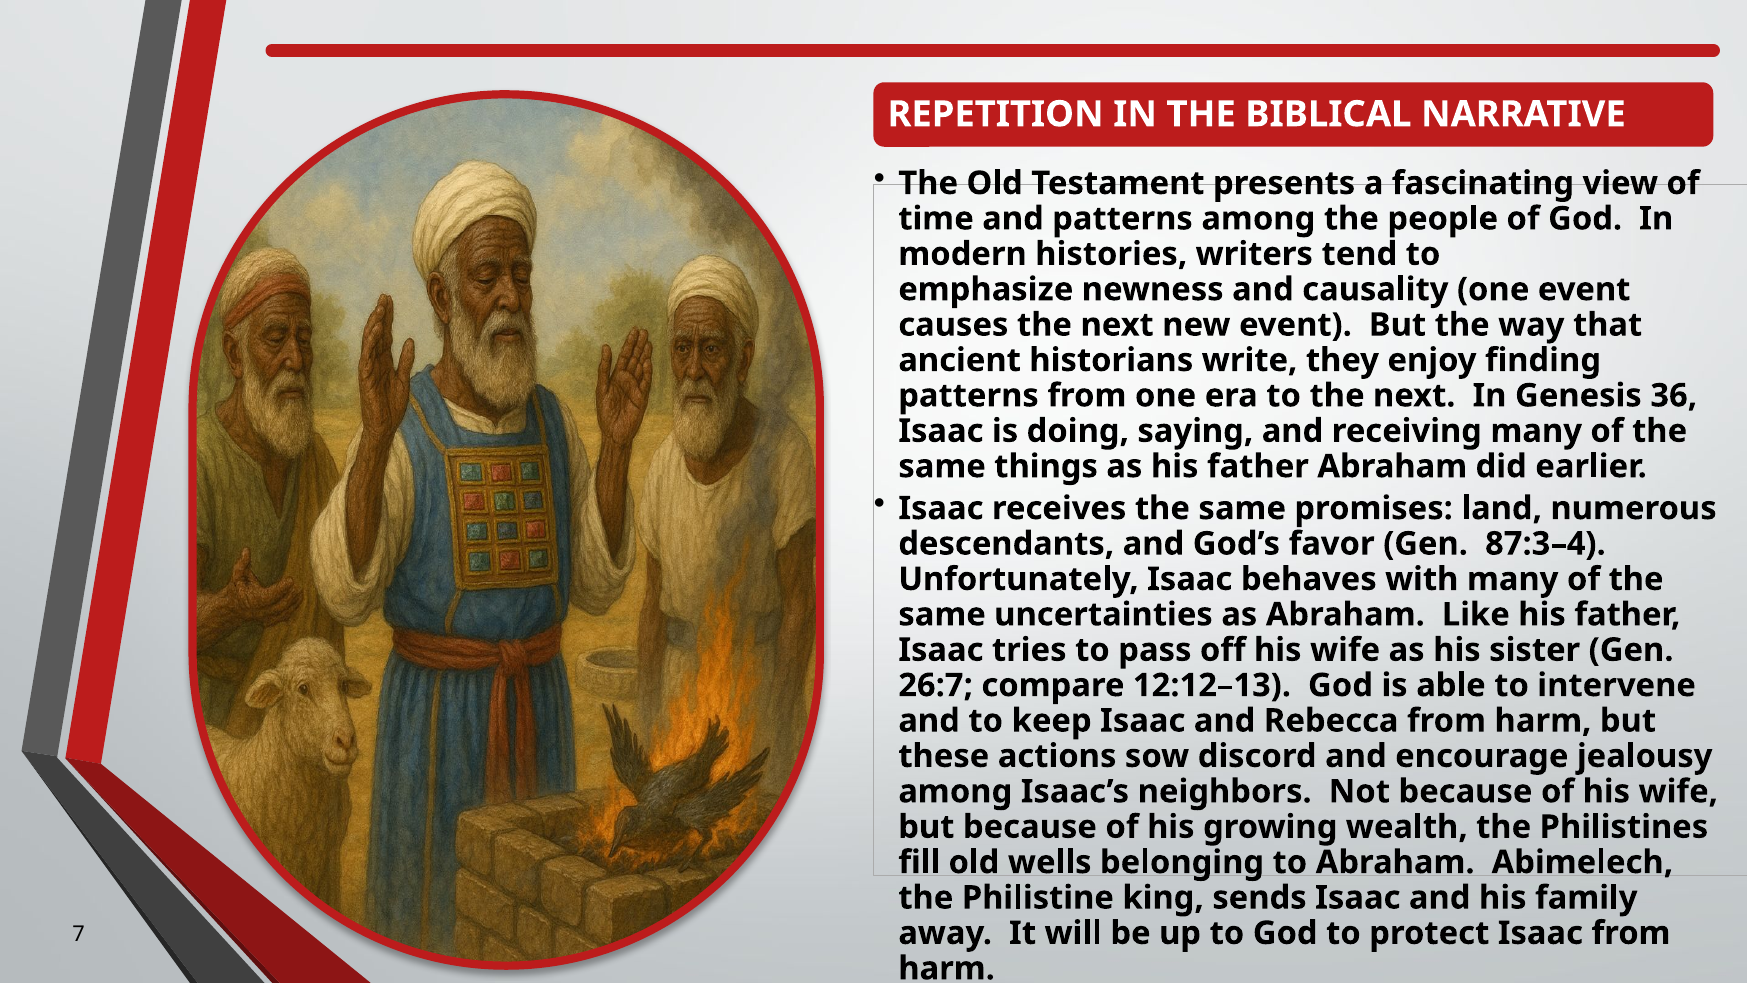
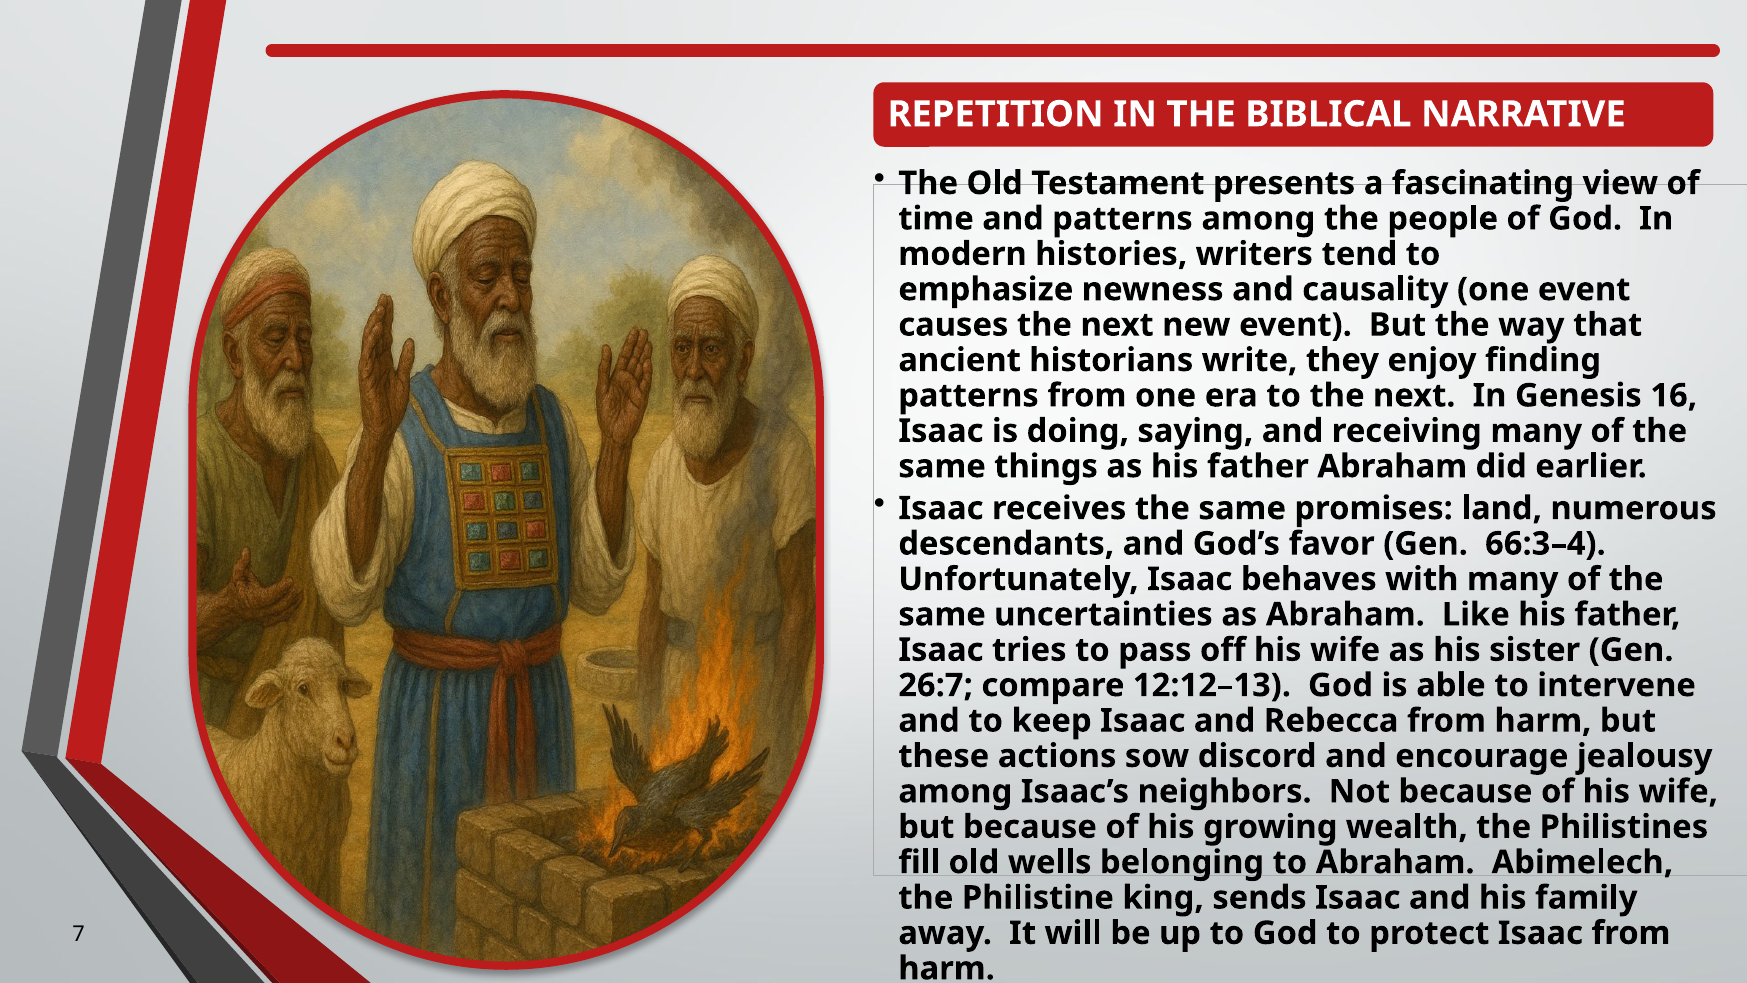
36: 36 -> 16
87:3–4: 87:3–4 -> 66:3–4
